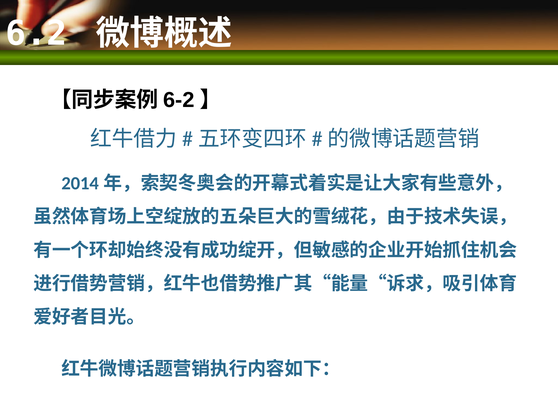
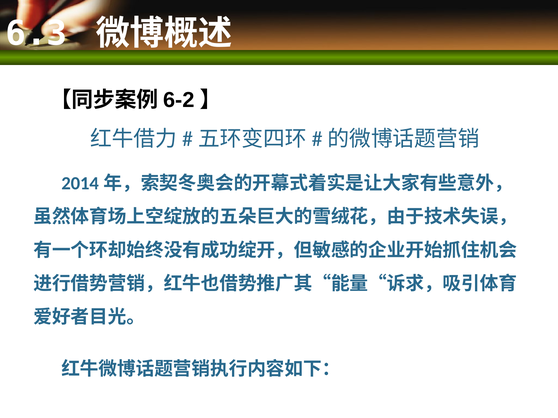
6.2: 6.2 -> 6.3
